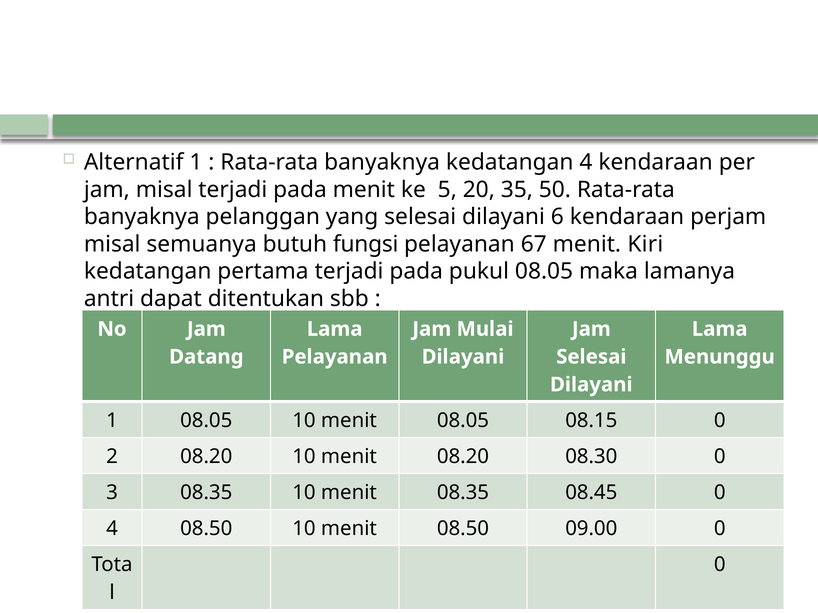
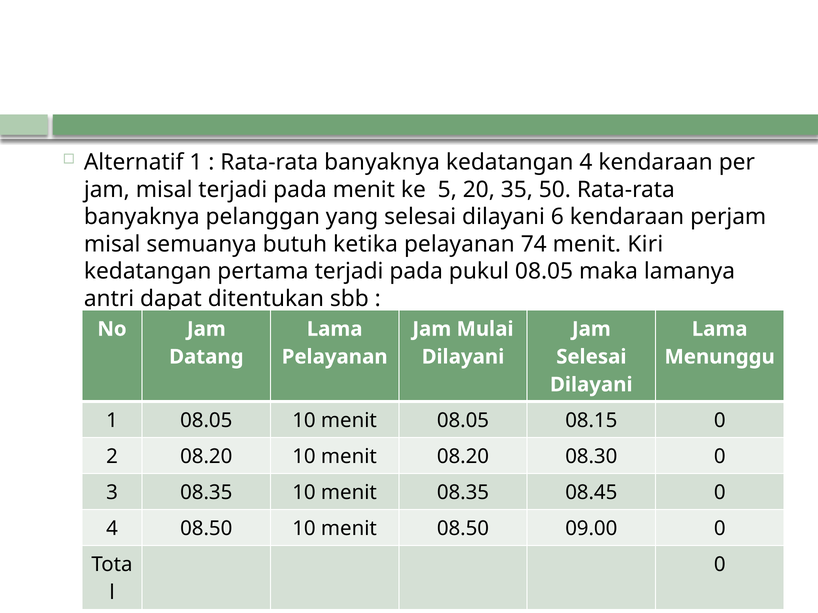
fungsi: fungsi -> ketika
67: 67 -> 74
